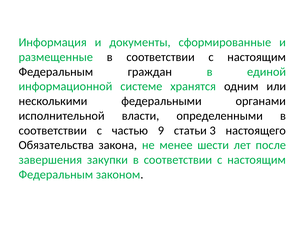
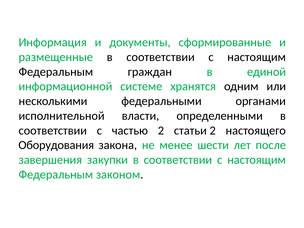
частью 9: 9 -> 2
статьи 3: 3 -> 2
Обязательства: Обязательства -> Оборудования
